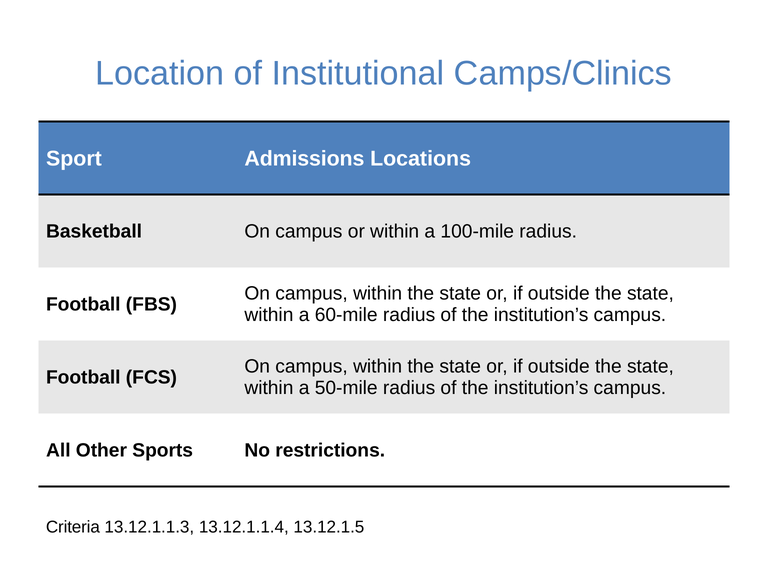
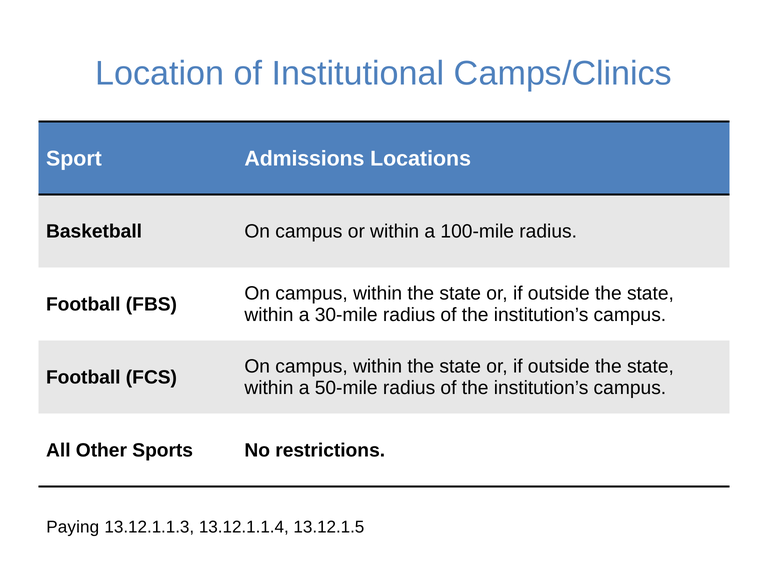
60-mile: 60-mile -> 30-mile
Criteria: Criteria -> Paying
